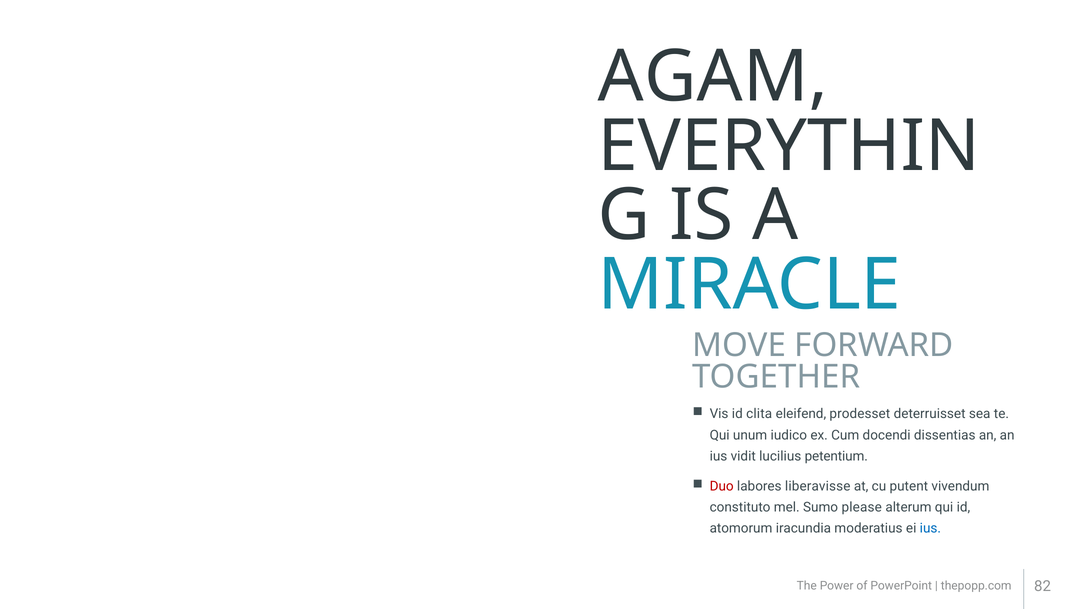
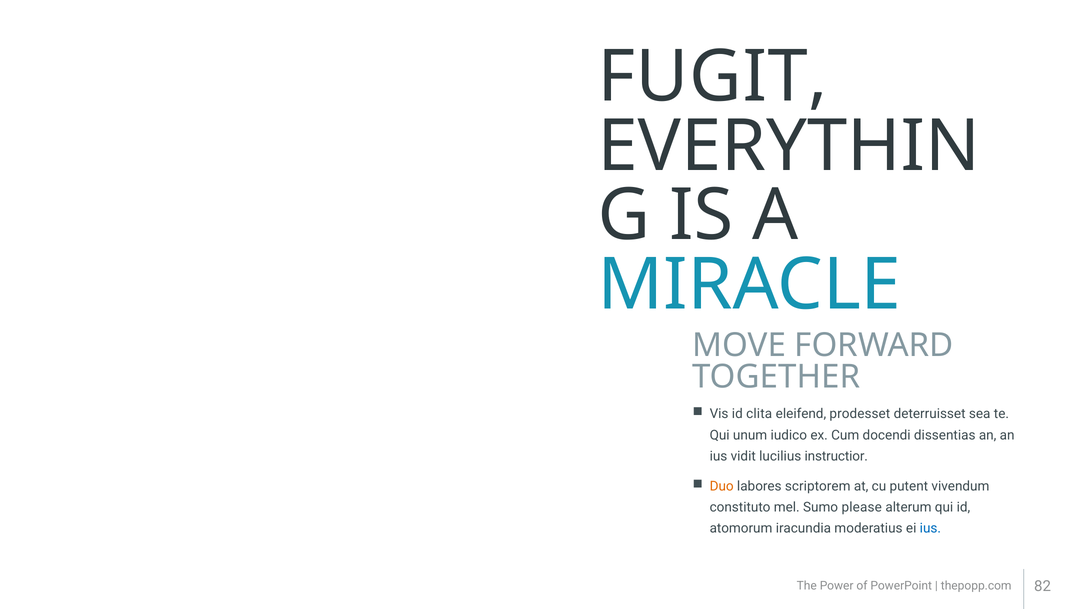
AGAM: AGAM -> FUGIT
petentium: petentium -> instructior
Duo colour: red -> orange
liberavisse: liberavisse -> scriptorem
